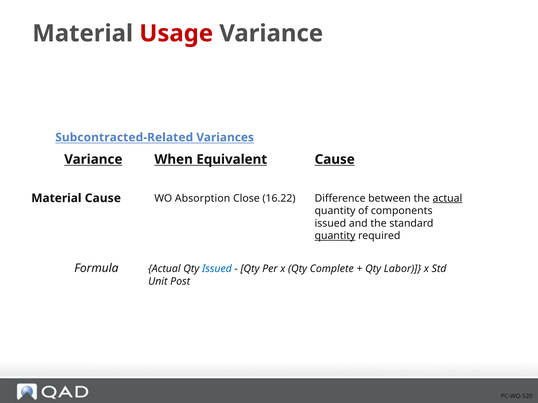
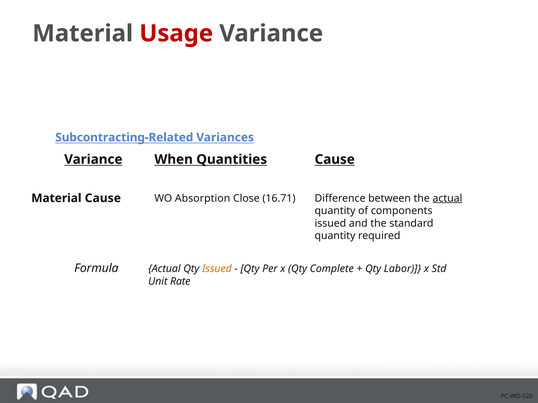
Subcontracted-Related: Subcontracted-Related -> Subcontracting-Related
Equivalent: Equivalent -> Quantities
16.22: 16.22 -> 16.71
quantity at (335, 236) underline: present -> none
Issued at (217, 269) colour: blue -> orange
Post: Post -> Rate
